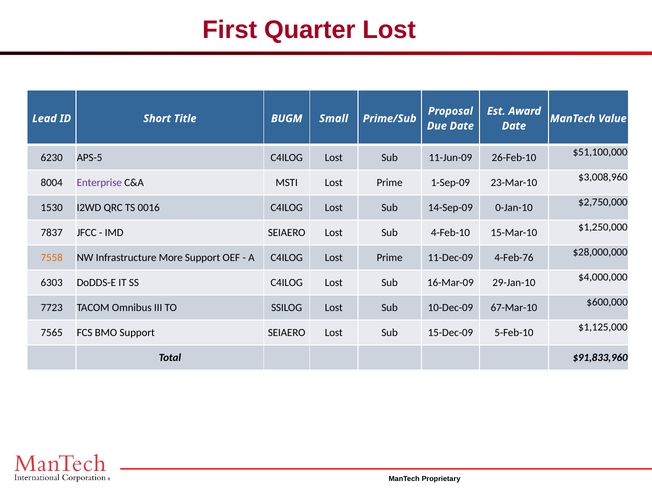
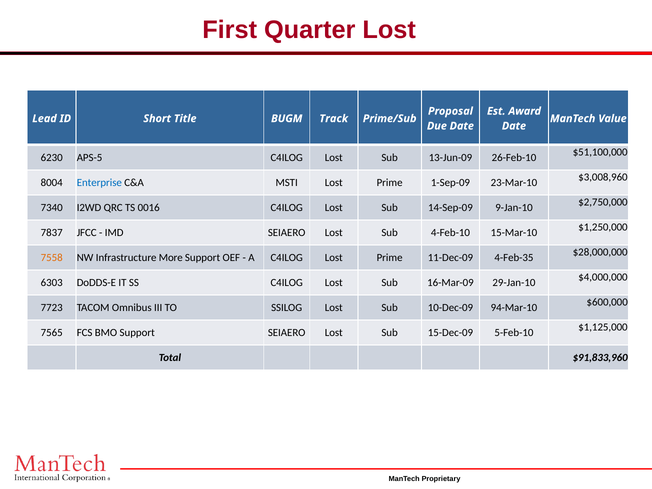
Small: Small -> Track
11-Jun-09: 11-Jun-09 -> 13-Jun-09
Enterprise colour: purple -> blue
1530: 1530 -> 7340
0-Jan-10: 0-Jan-10 -> 9-Jan-10
4-Feb-76: 4-Feb-76 -> 4-Feb-35
67-Mar-10: 67-Mar-10 -> 94-Mar-10
